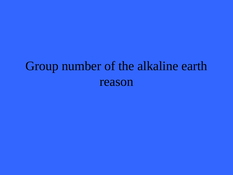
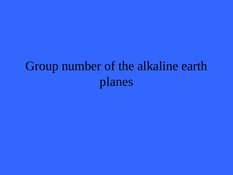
reason: reason -> planes
